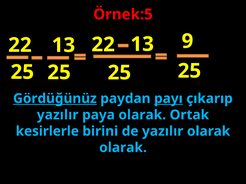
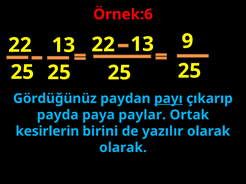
Örnek:5: Örnek:5 -> Örnek:6
Gördüğünüz underline: present -> none
yazılır at (58, 115): yazılır -> payda
paya olarak: olarak -> paylar
kesirlerle: kesirlerle -> kesirlerin
